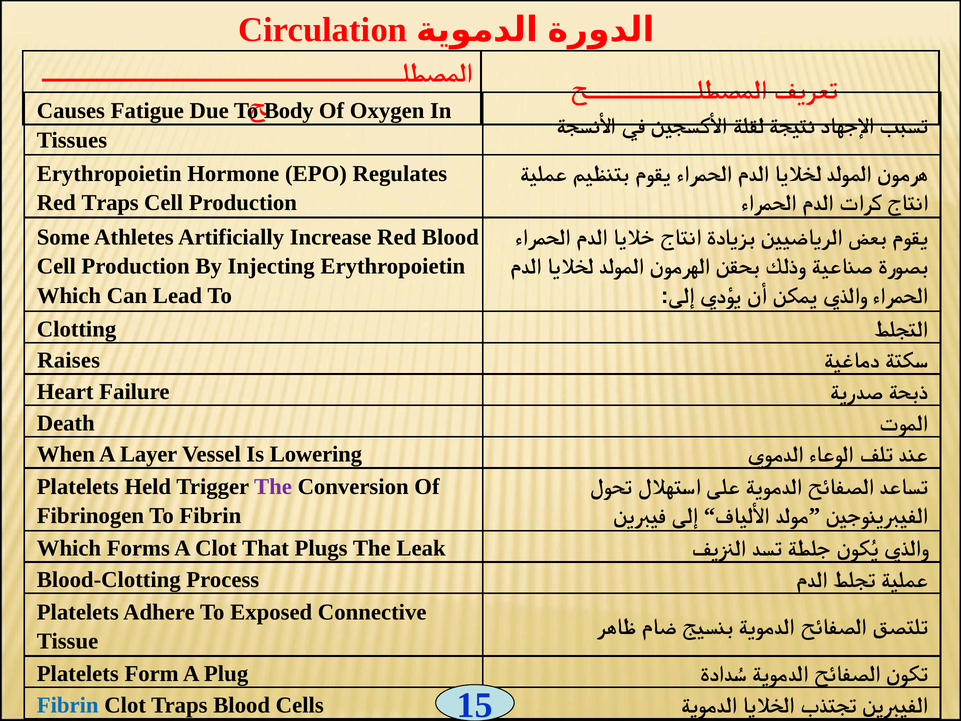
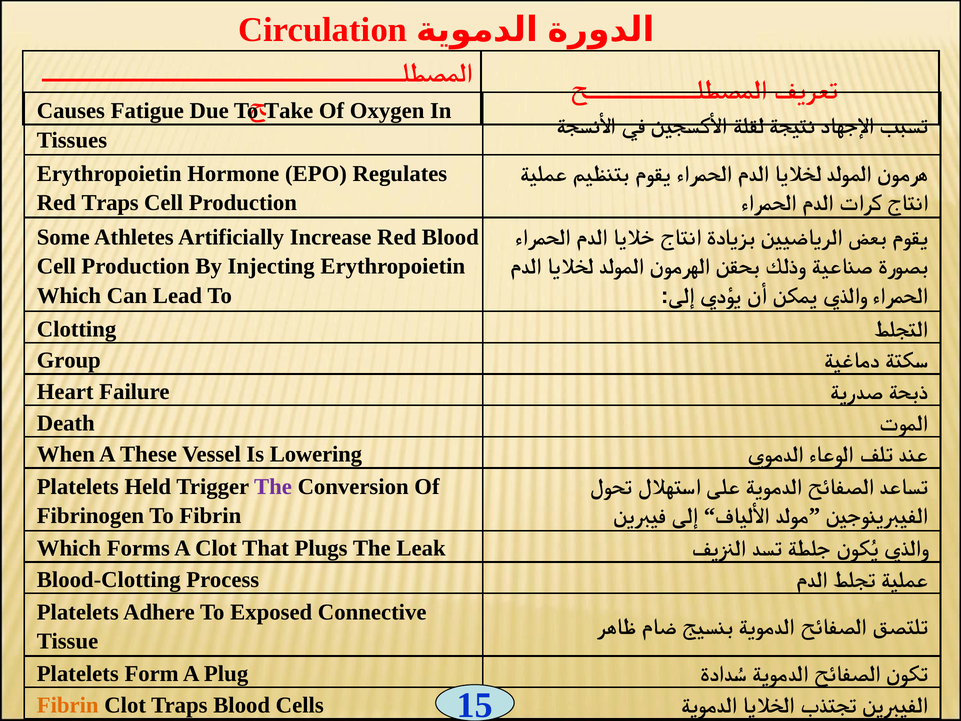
Body: Body -> Take
Raises: Raises -> Group
Layer: Layer -> These
Fibrin at (68, 705) colour: blue -> orange
